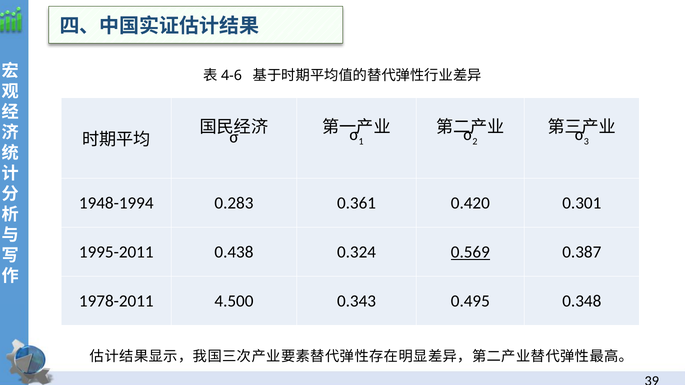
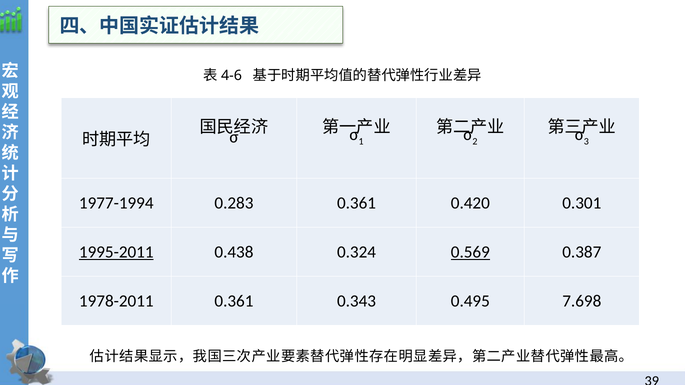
1948-1994: 1948-1994 -> 1977-1994
1995-2011 underline: none -> present
1978-2011 4.500: 4.500 -> 0.361
0.348: 0.348 -> 7.698
